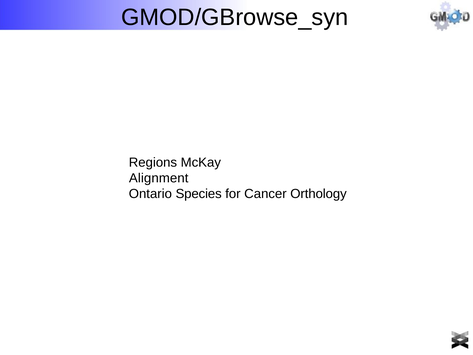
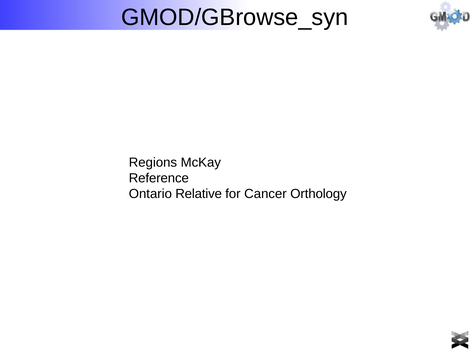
Alignment: Alignment -> Reference
Species: Species -> Relative
